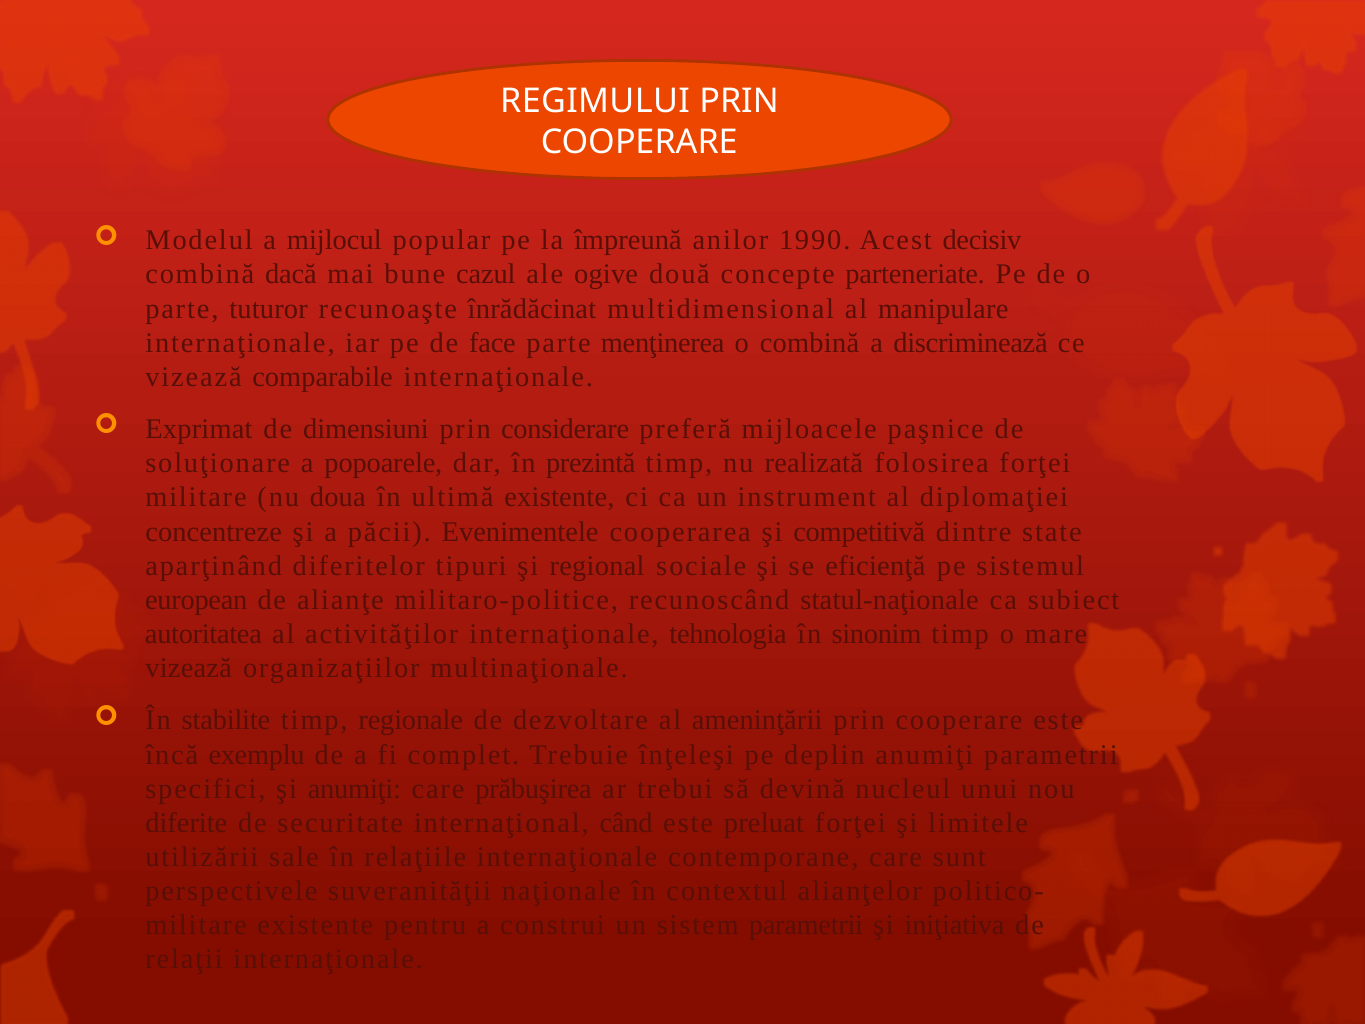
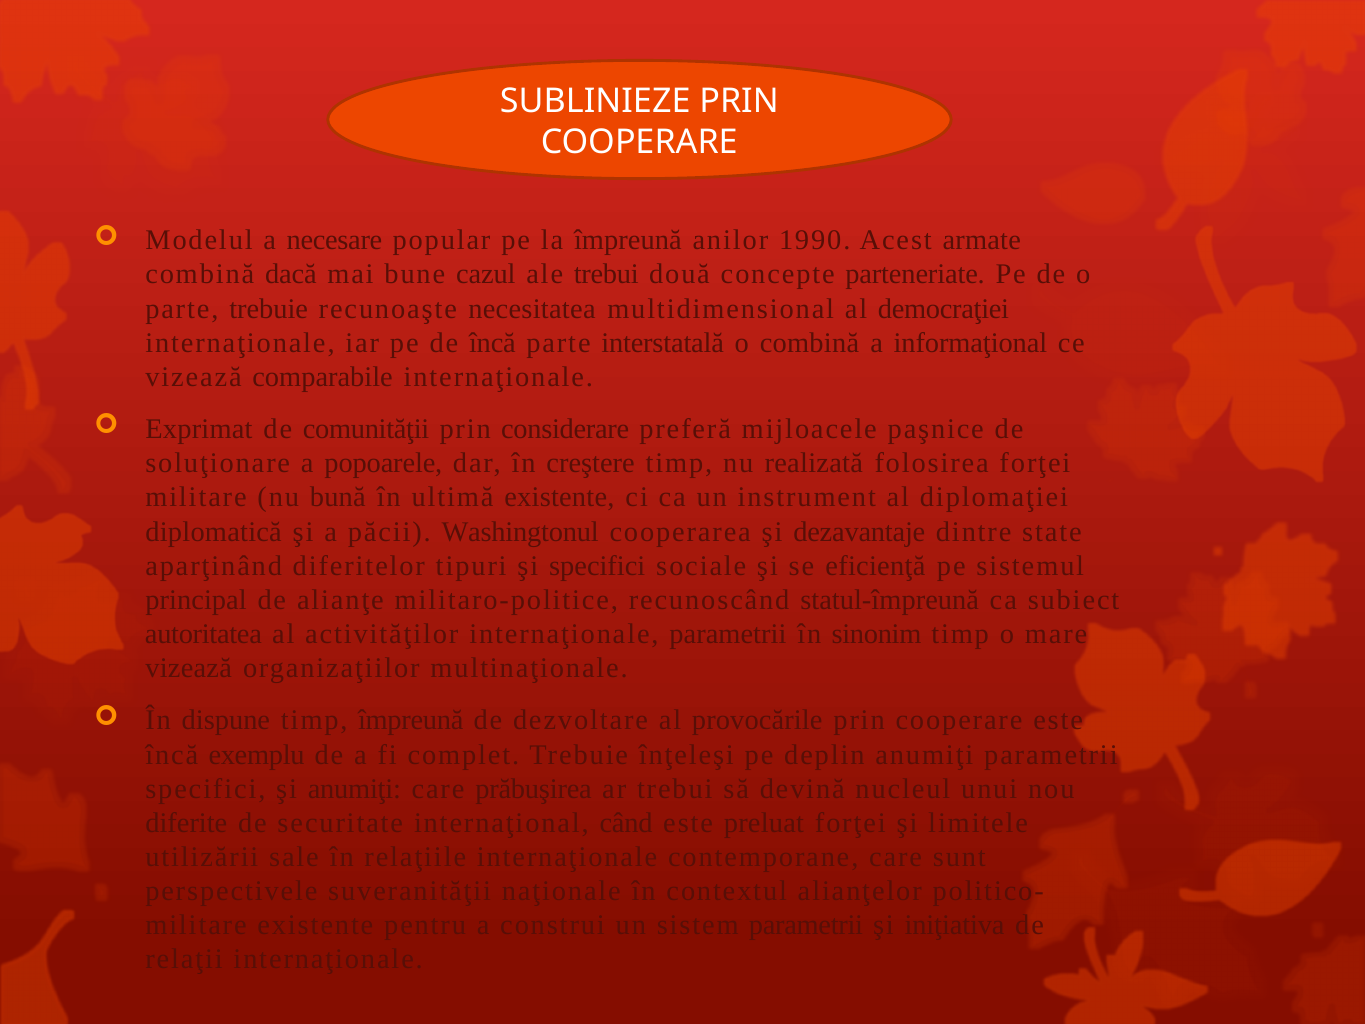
REGIMULUI: REGIMULUI -> SUBLINIEZE
mijlocul: mijlocul -> necesare
decisiv: decisiv -> armate
ale ogive: ogive -> trebui
parte tuturor: tuturor -> trebuie
înrădăcinat: înrădăcinat -> necesitatea
manipulare: manipulare -> democraţiei
de face: face -> încă
menţinerea: menţinerea -> interstatală
discriminează: discriminează -> informaţional
dimensiuni: dimensiuni -> comunităţii
prezintă: prezintă -> creştere
doua: doua -> bună
concentreze: concentreze -> diplomatică
Evenimentele: Evenimentele -> Washingtonul
competitivă: competitivă -> dezavantaje
şi regional: regional -> specifici
european: european -> principal
statul-naţionale: statul-naţionale -> statul-împreună
internaţionale tehnologia: tehnologia -> parametrii
stabilite: stabilite -> dispune
timp regionale: regionale -> împreună
ameninţării: ameninţării -> provocările
